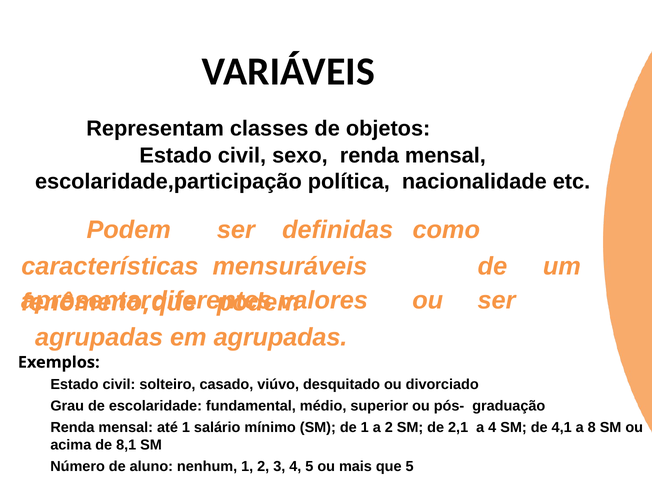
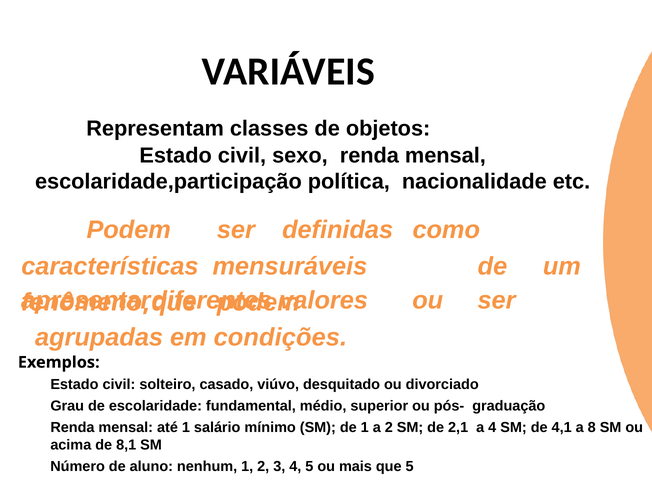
em agrupadas: agrupadas -> condições
